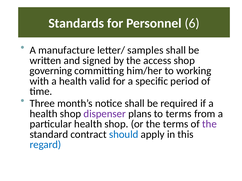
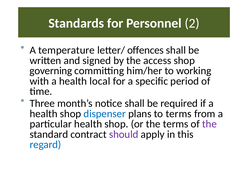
6: 6 -> 2
manufacture: manufacture -> temperature
samples: samples -> offences
valid: valid -> local
dispenser colour: purple -> blue
should colour: blue -> purple
